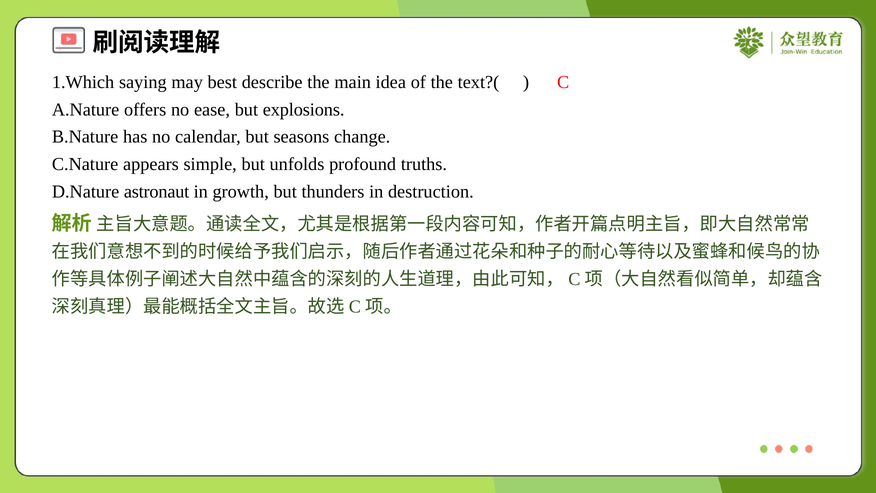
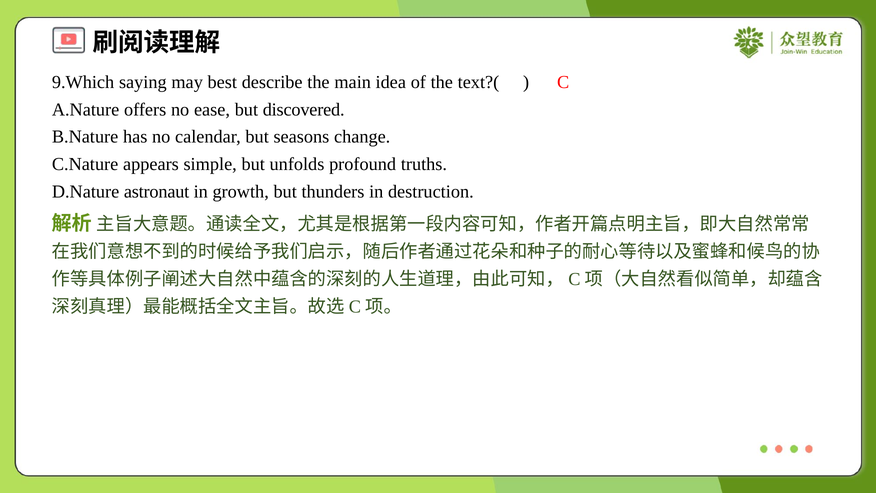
1.Which: 1.Which -> 9.Which
explosions: explosions -> discovered
